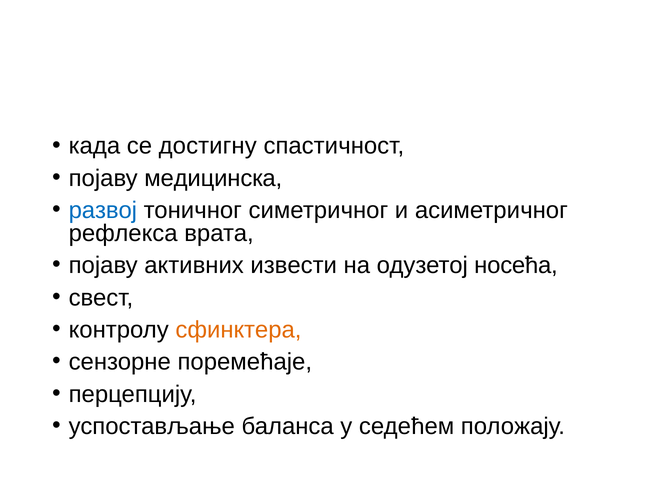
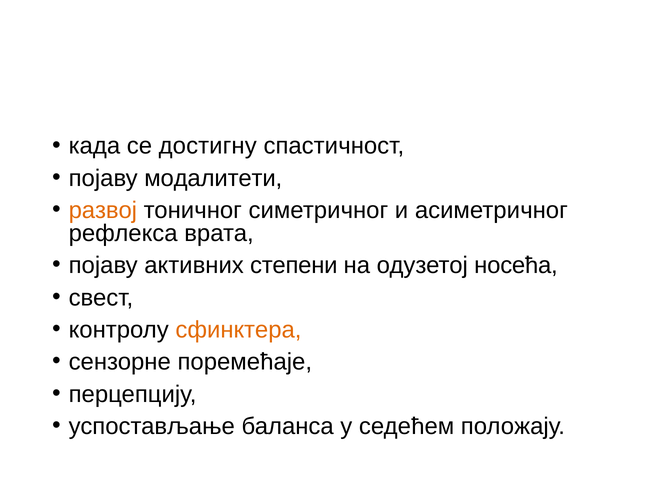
медицинска: медицинска -> модалитети
развој colour: blue -> orange
извести: извести -> степени
